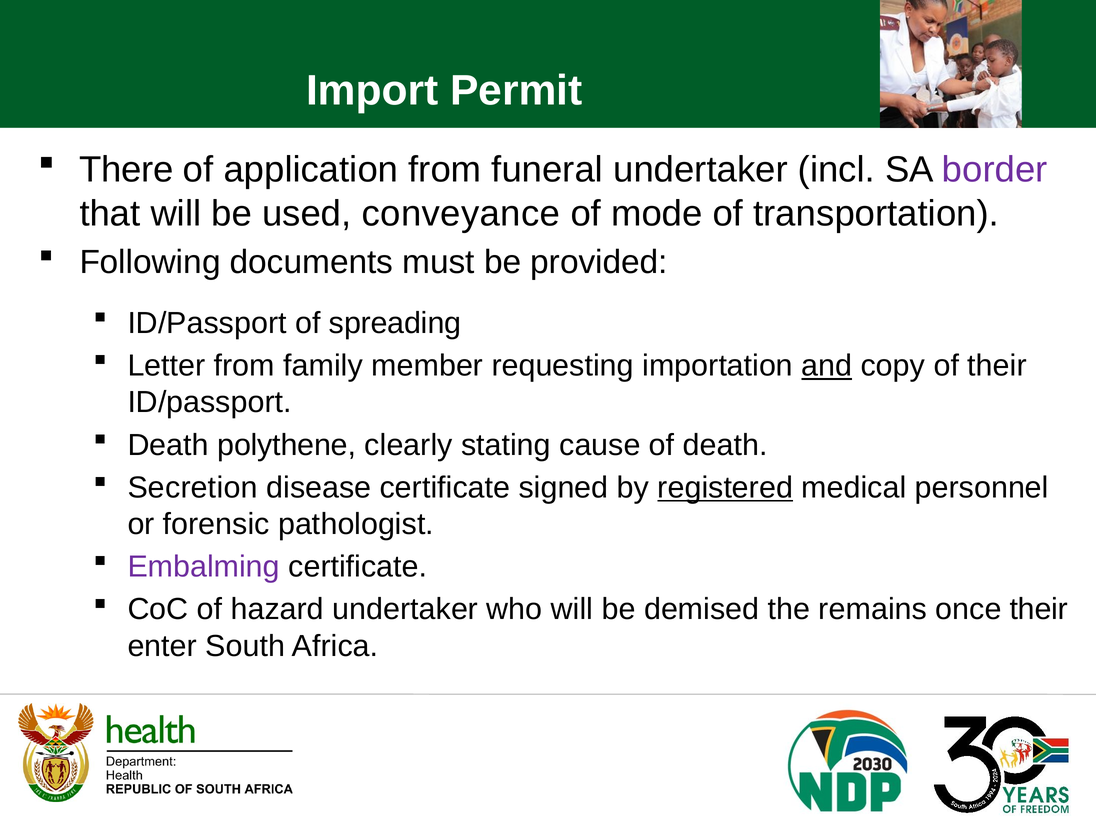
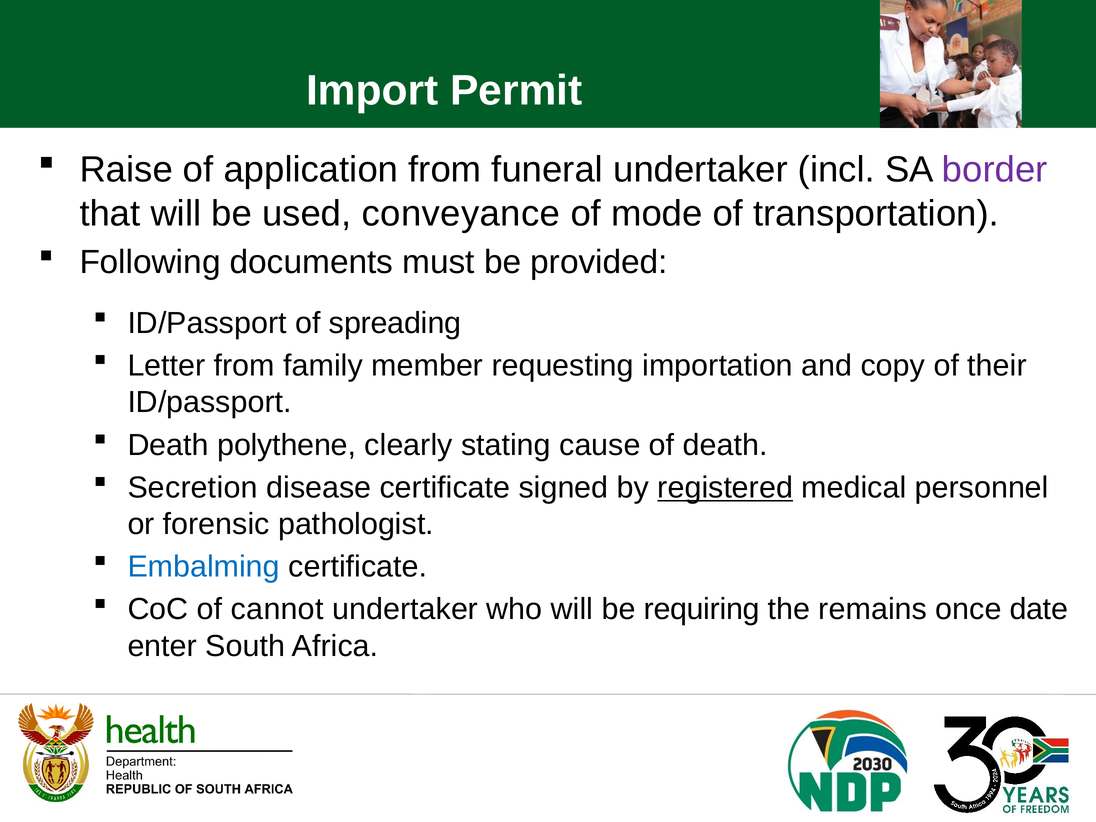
There: There -> Raise
and underline: present -> none
Embalming colour: purple -> blue
hazard: hazard -> cannot
demised: demised -> requiring
once their: their -> date
